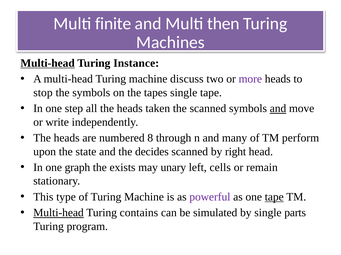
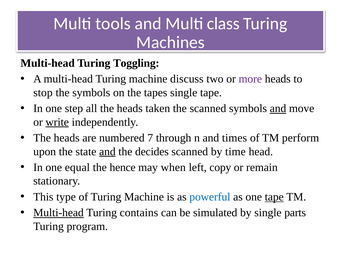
finite: finite -> tools
then: then -> class
Multi-head at (48, 63) underline: present -> none
Instance: Instance -> Toggling
write underline: none -> present
8: 8 -> 7
many: many -> times
and at (107, 152) underline: none -> present
right: right -> time
graph: graph -> equal
exists: exists -> hence
unary: unary -> when
cells: cells -> copy
powerful colour: purple -> blue
